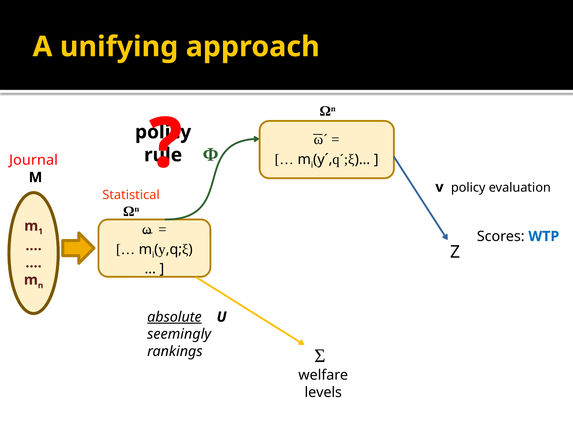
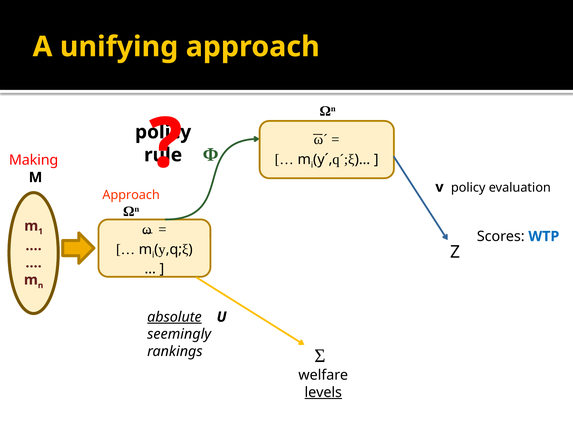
Journal: Journal -> Making
Statistical at (131, 195): Statistical -> Approach
levels underline: none -> present
